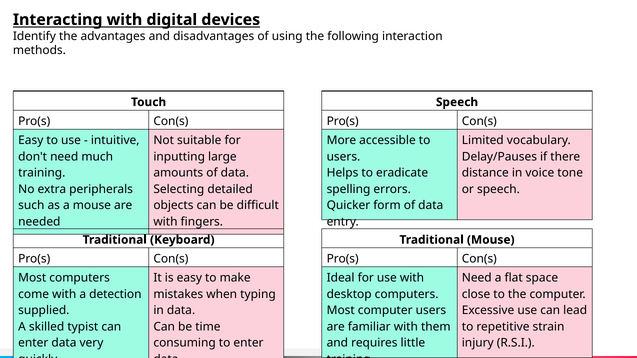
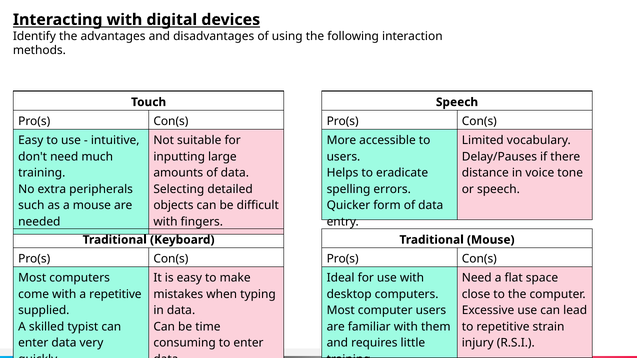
a detection: detection -> repetitive
